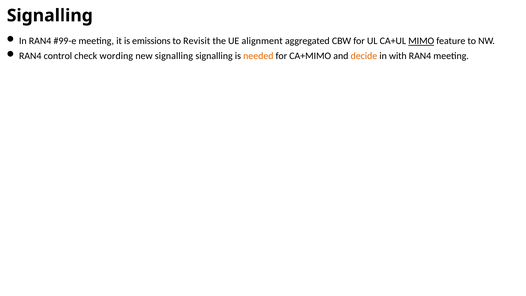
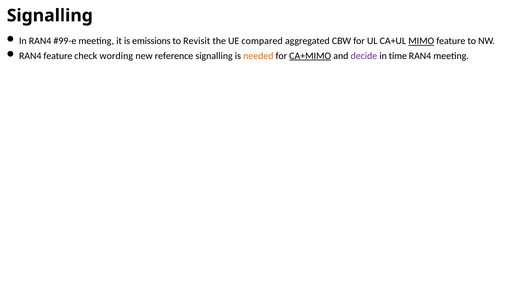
alignment: alignment -> compared
RAN4 control: control -> feature
new signalling: signalling -> reference
CA+MIMO underline: none -> present
decide colour: orange -> purple
with: with -> time
